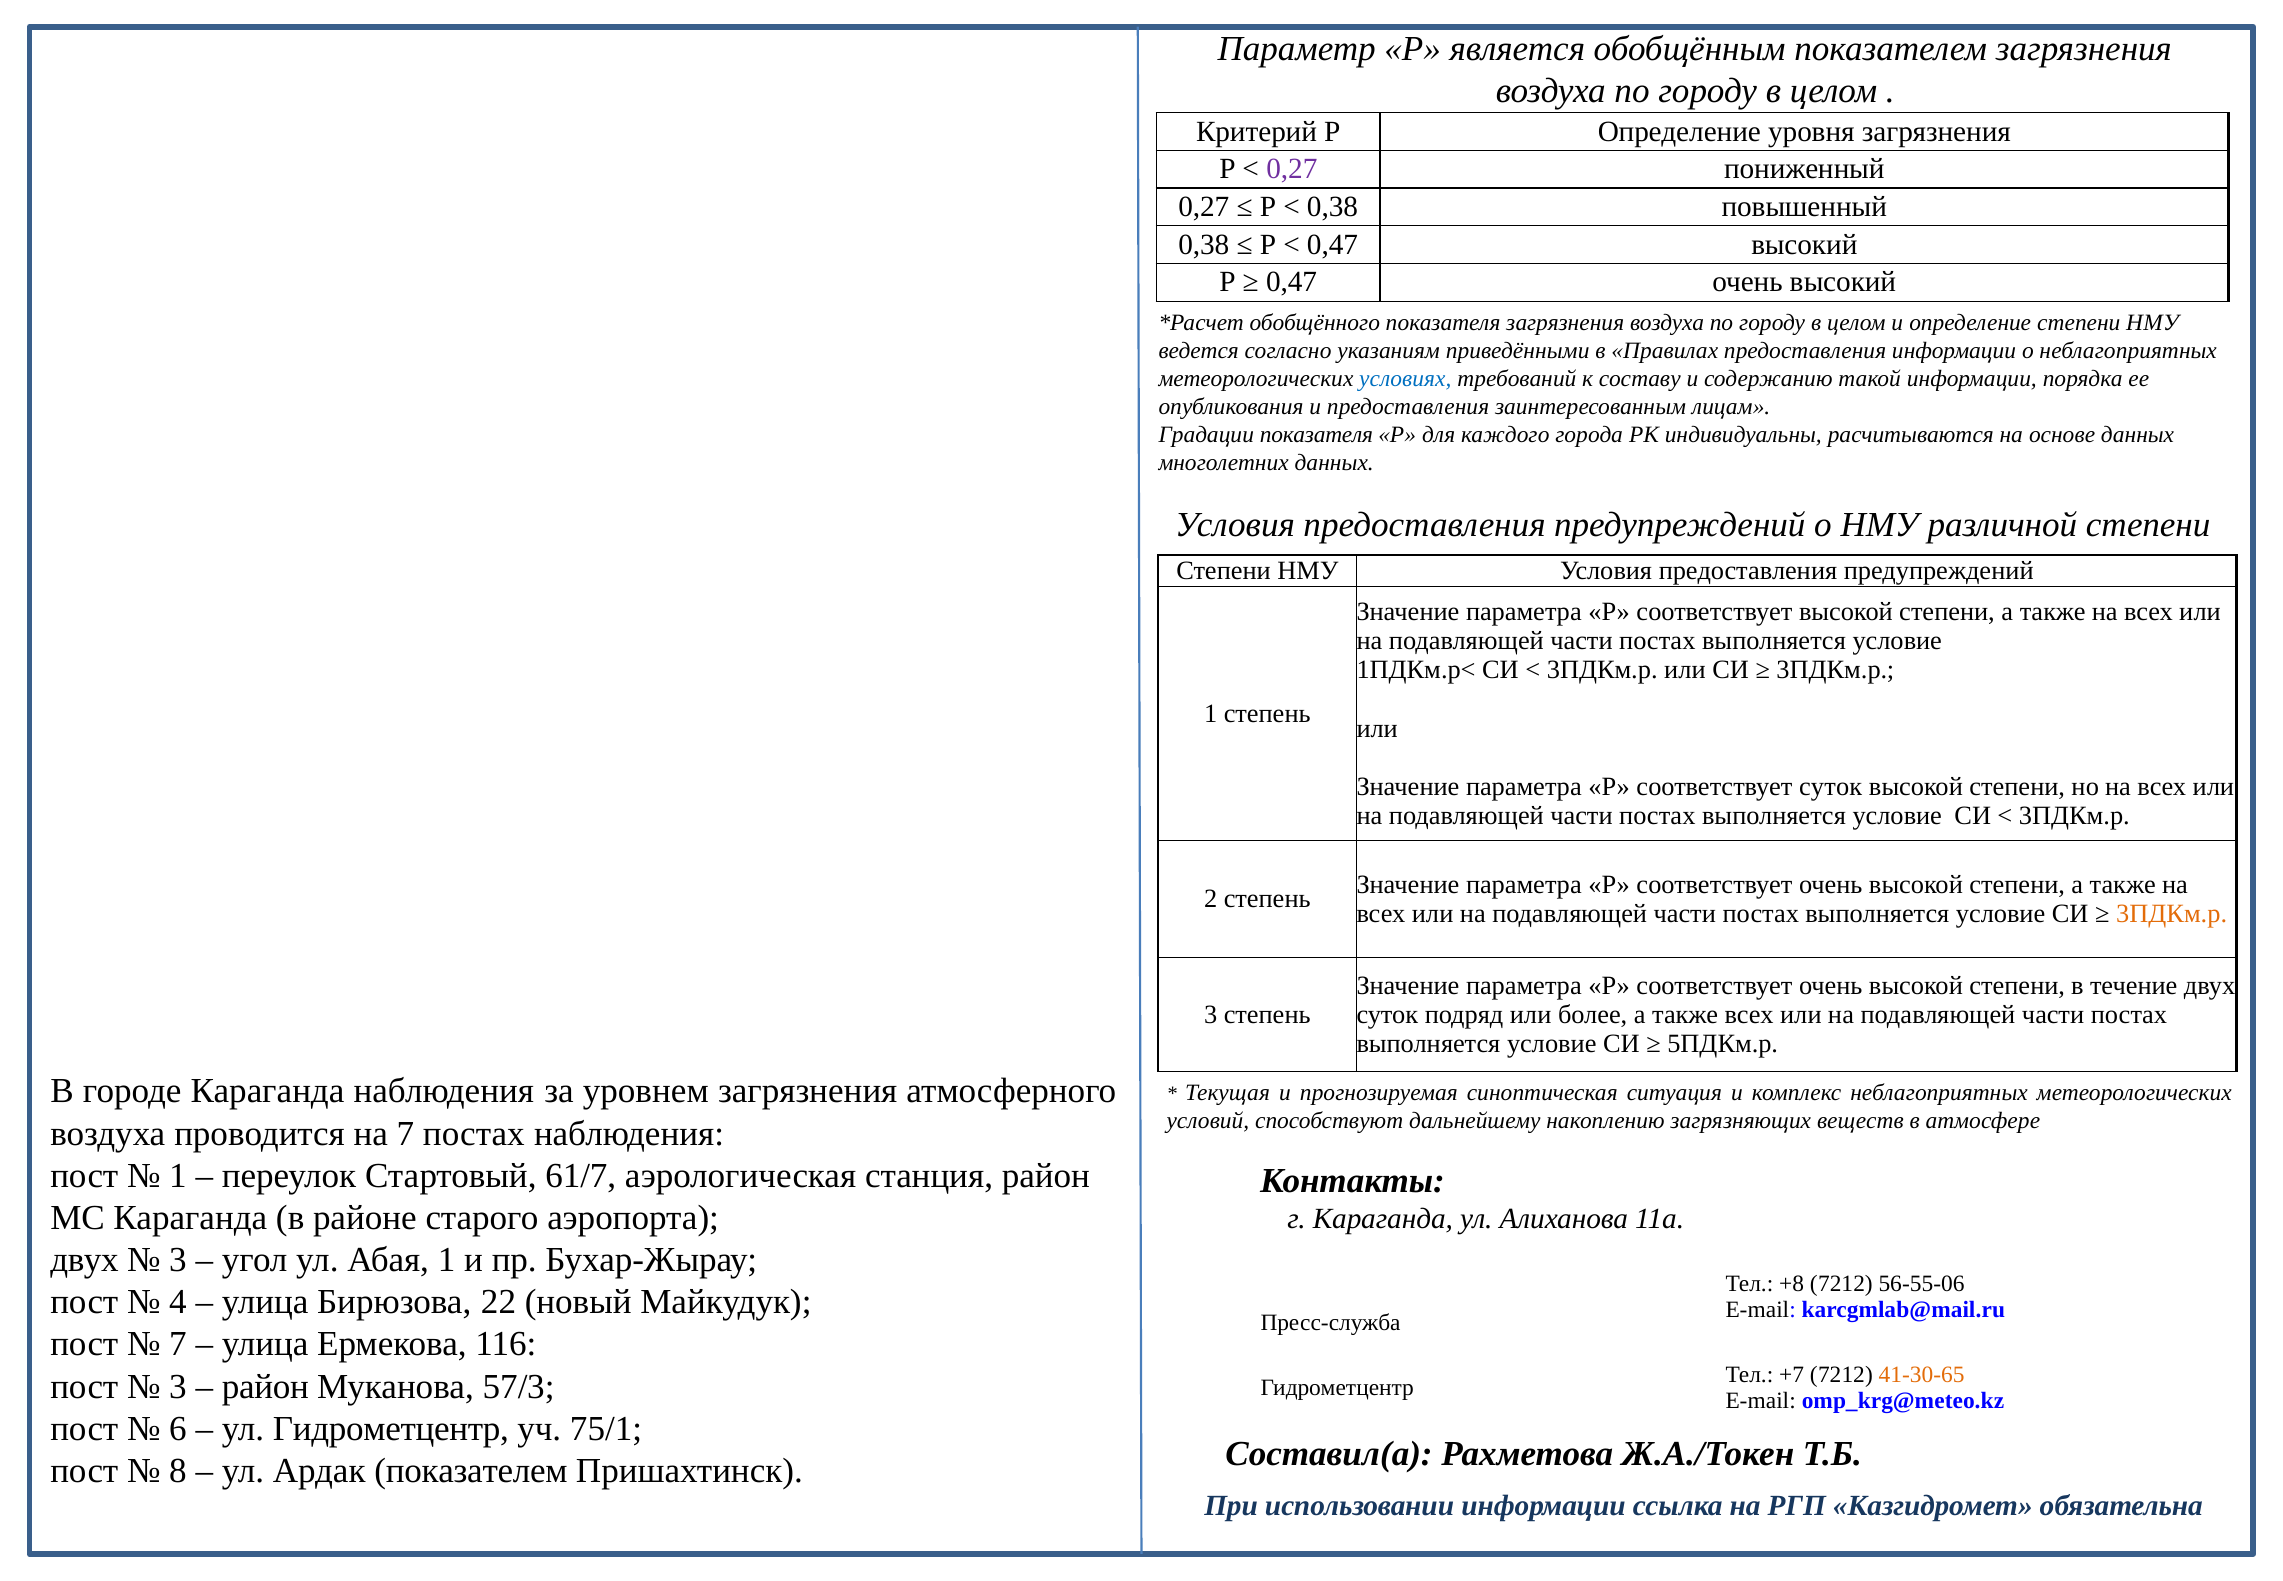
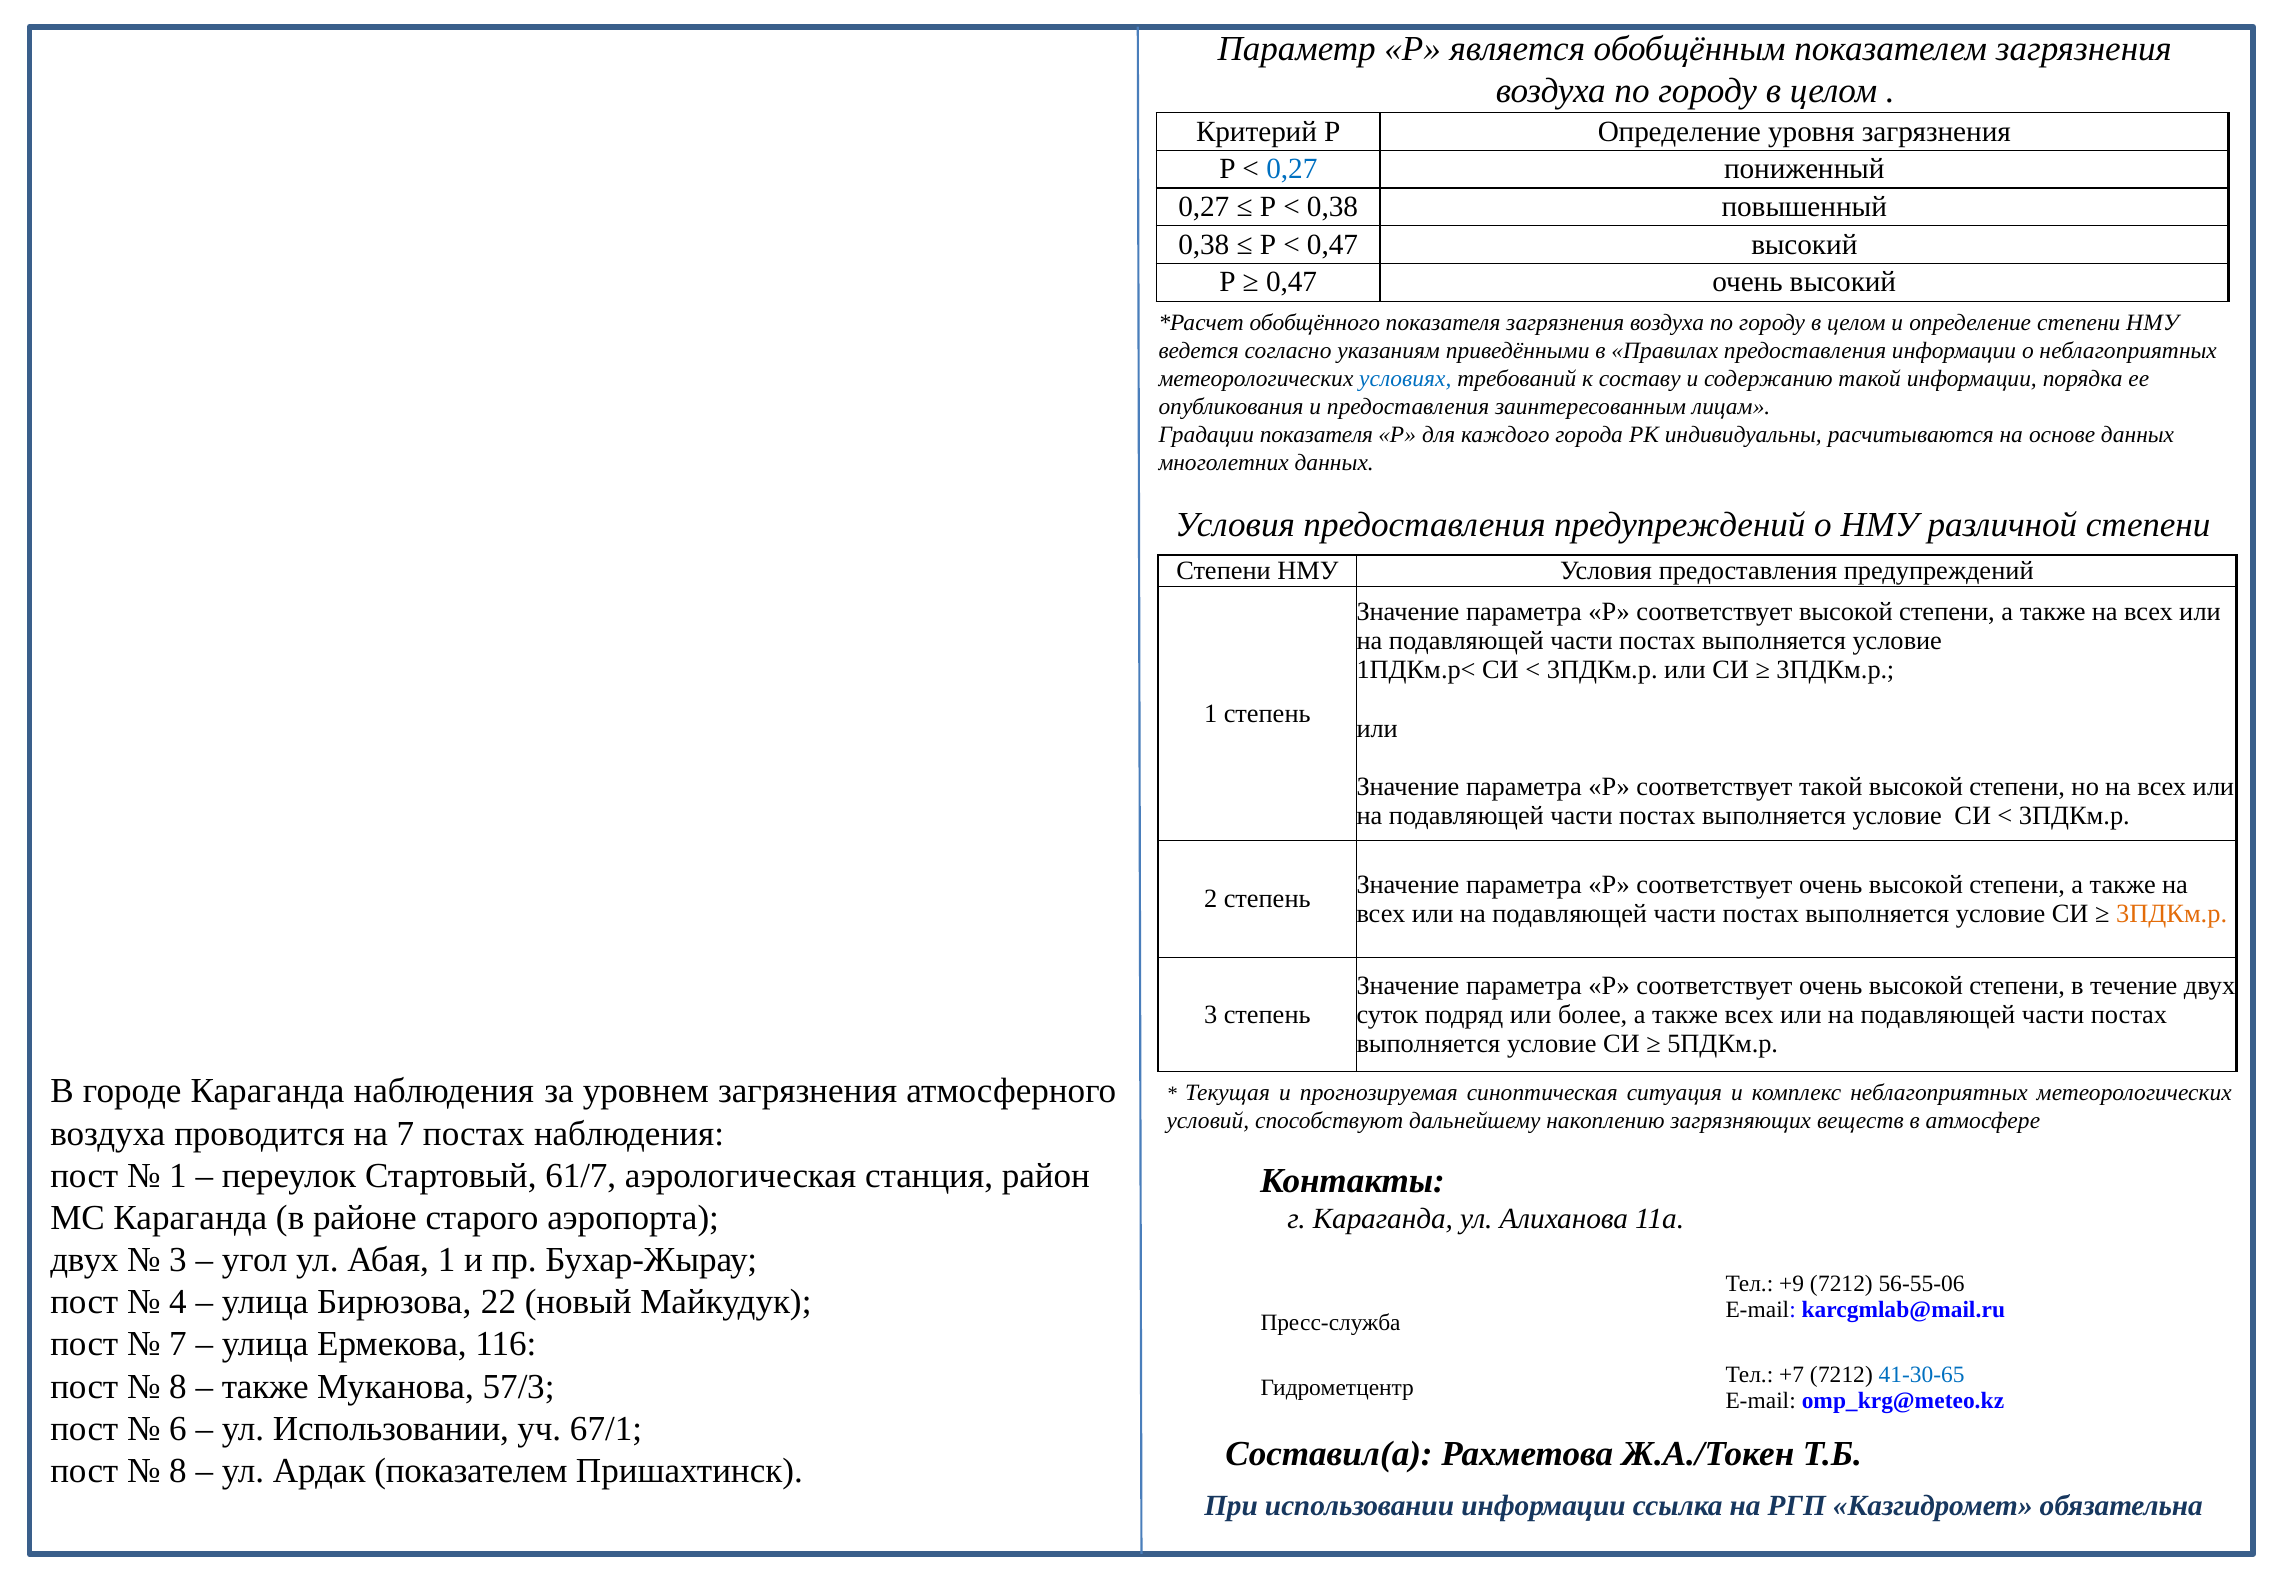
0,27 at (1292, 169) colour: purple -> blue
соответствует суток: суток -> такой
+8: +8 -> +9
41-30-65 colour: orange -> blue
3 at (178, 1386): 3 -> 8
район at (265, 1386): район -> также
ул Гидрометцентр: Гидрометцентр -> Использовании
75/1: 75/1 -> 67/1
